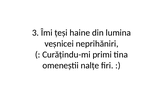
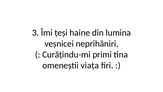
nalțe: nalțe -> viața
